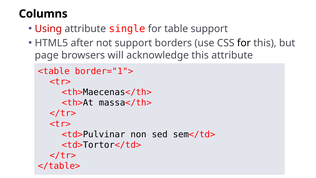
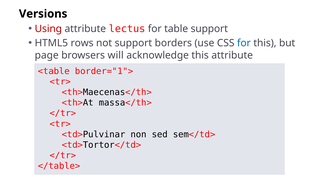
Columns: Columns -> Versions
single: single -> lectus
after: after -> rows
for at (244, 43) colour: black -> blue
